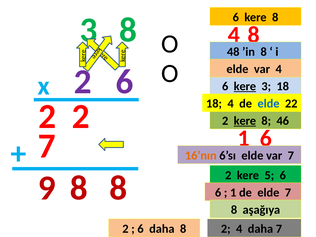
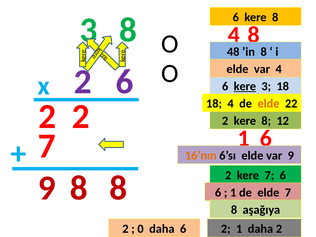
elde at (268, 104) colour: blue -> orange
kere at (245, 121) underline: present -> none
46: 46 -> 12
var 7: 7 -> 9
kere 5: 5 -> 7
6 at (141, 229): 6 -> 0
daha 8: 8 -> 6
2 4: 4 -> 1
daha 7: 7 -> 2
